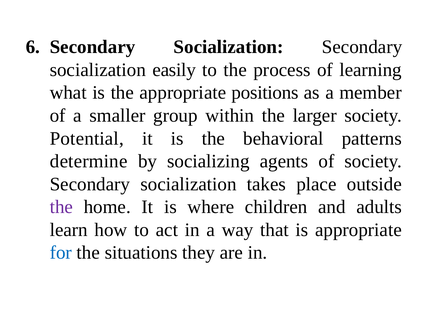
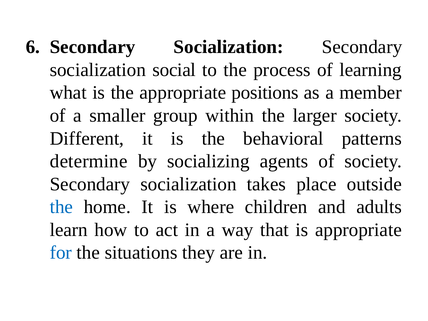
easily: easily -> social
Potential: Potential -> Different
the at (61, 207) colour: purple -> blue
